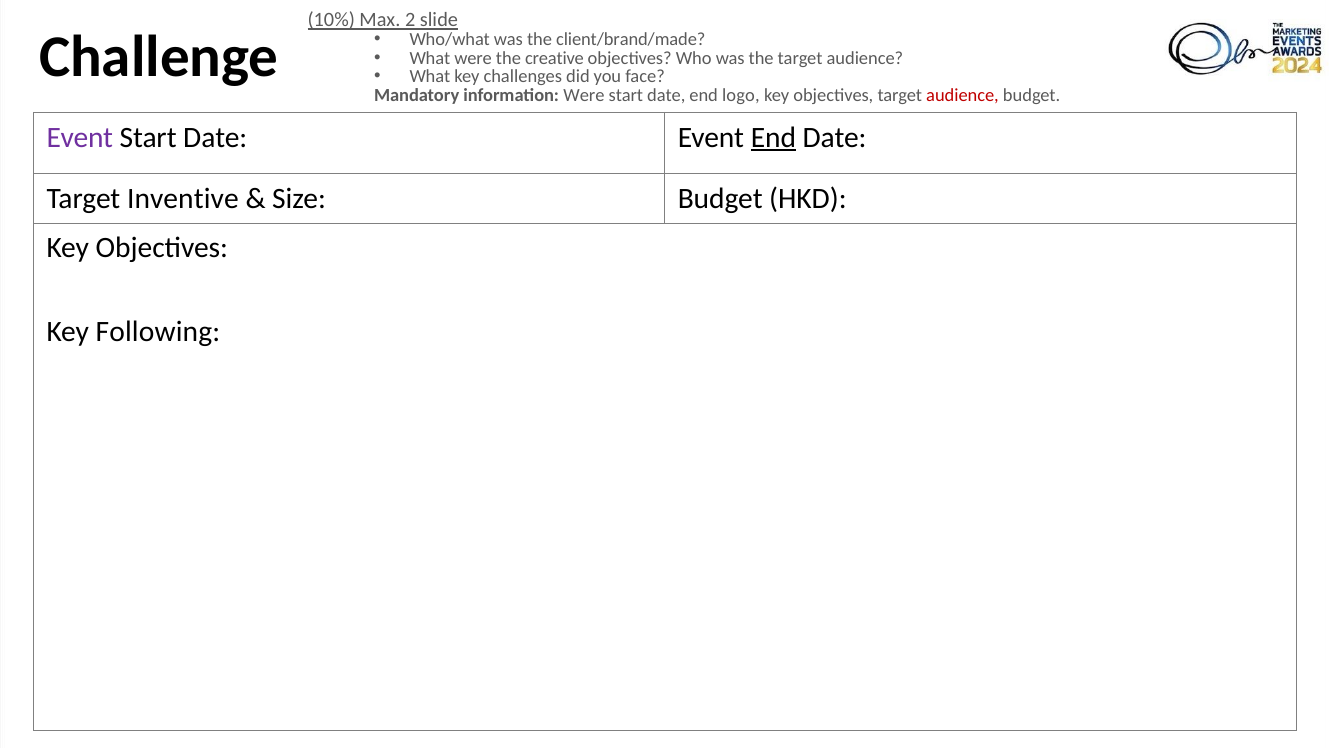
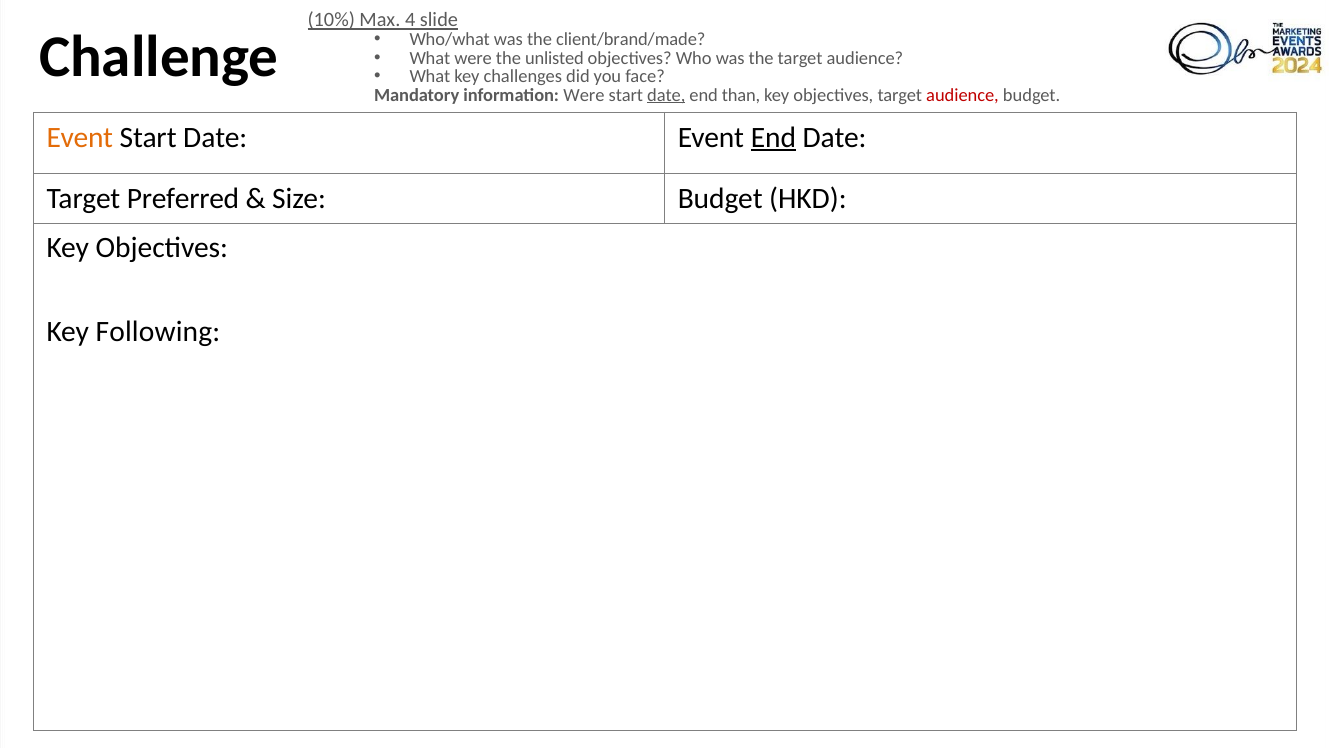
2: 2 -> 4
creative: creative -> unlisted
date at (666, 95) underline: none -> present
logo: logo -> than
Event at (80, 137) colour: purple -> orange
Inventive: Inventive -> Preferred
